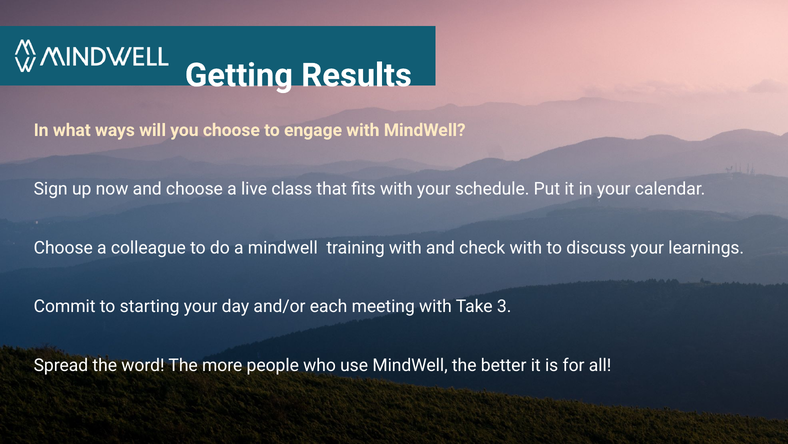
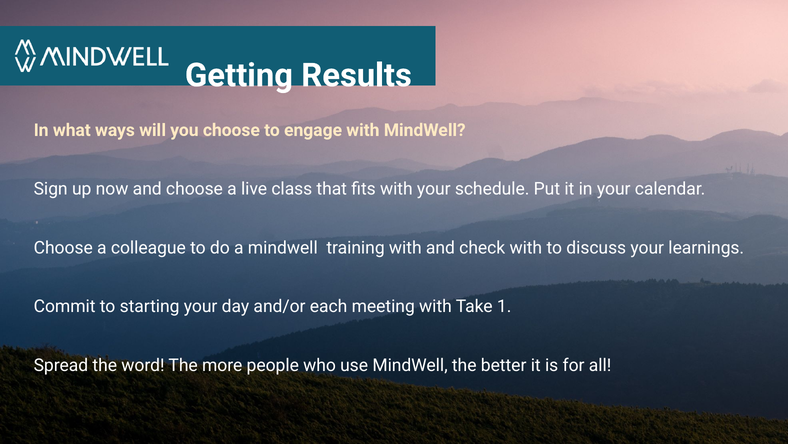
3: 3 -> 1
